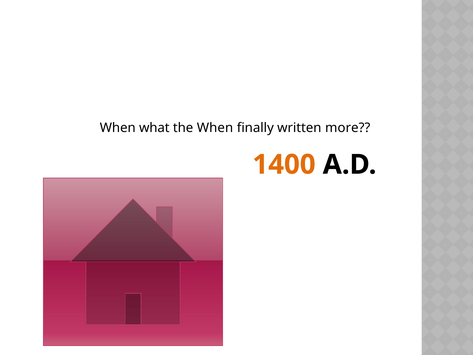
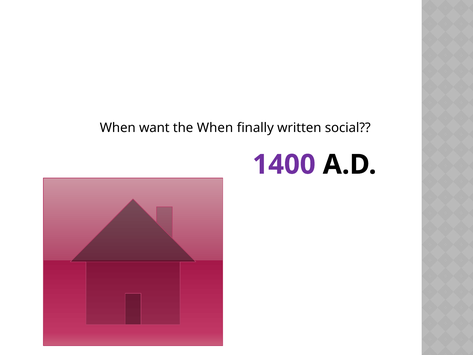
what: what -> want
more: more -> social
1400 colour: orange -> purple
